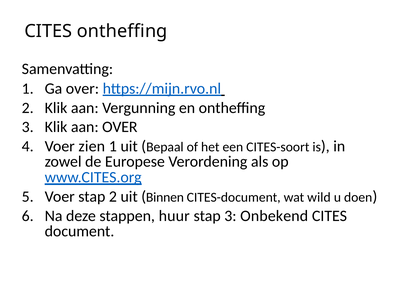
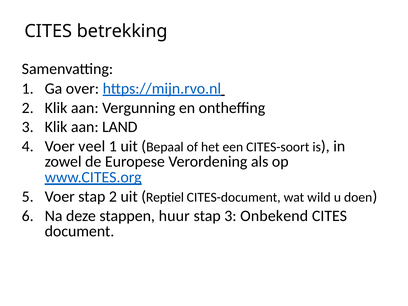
CITES ontheffing: ontheffing -> betrekking
aan OVER: OVER -> LAND
zien: zien -> veel
Binnen: Binnen -> Reptiel
